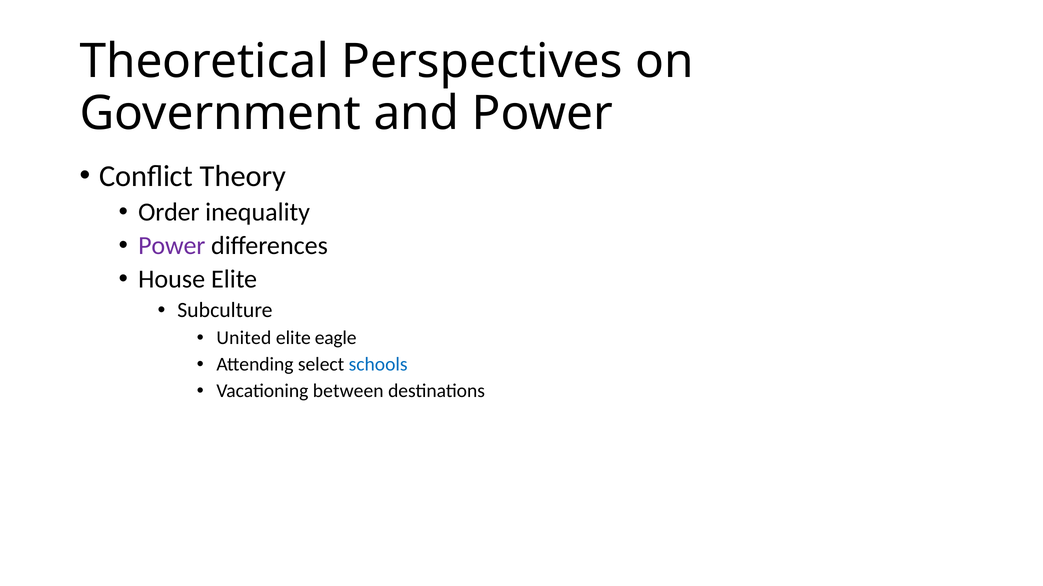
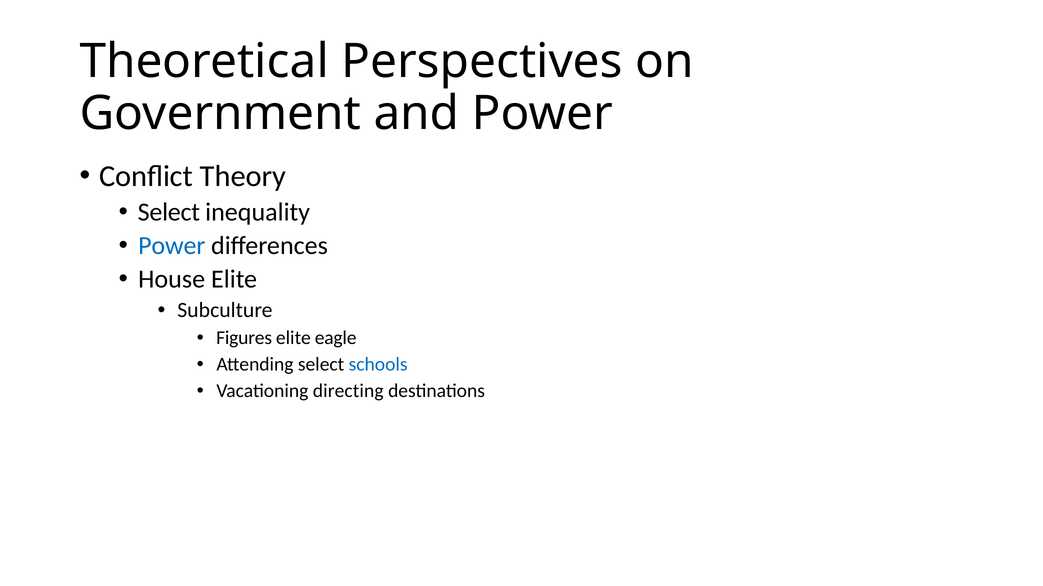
Order at (169, 212): Order -> Select
Power at (172, 246) colour: purple -> blue
United: United -> Figures
between: between -> directing
